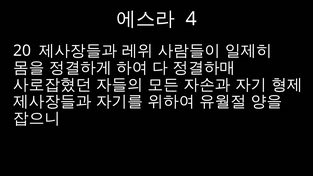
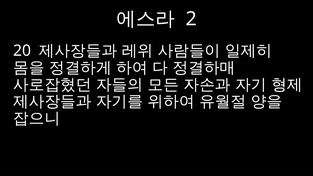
4: 4 -> 2
